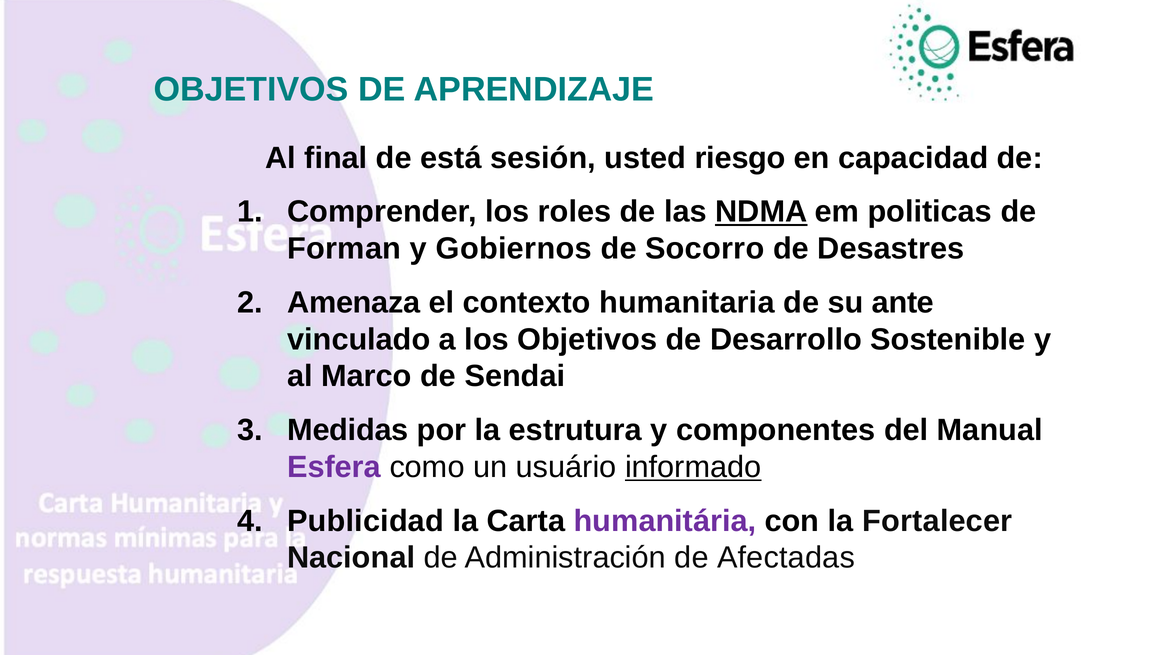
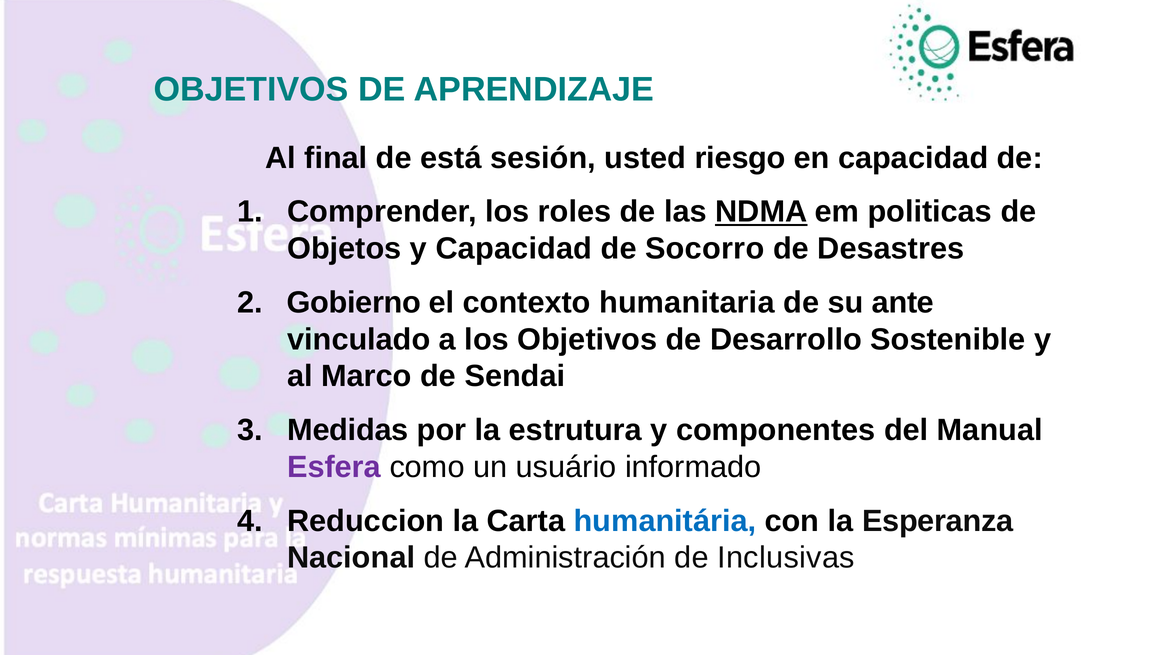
Forman: Forman -> Objetos
y Gobiernos: Gobiernos -> Capacidad
Amenaza: Amenaza -> Gobierno
informado underline: present -> none
Publicidad: Publicidad -> Reduccion
humanitária colour: purple -> blue
Fortalecer: Fortalecer -> Esperanza
Afectadas: Afectadas -> Inclusivas
